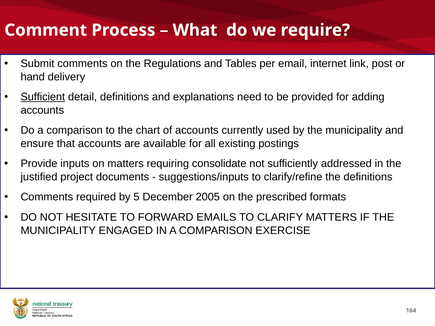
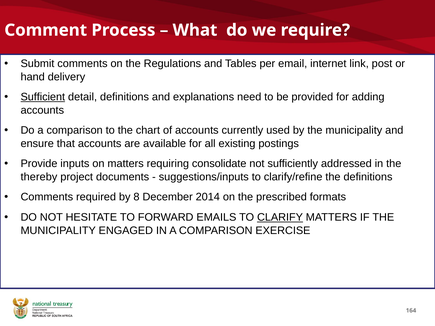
justified: justified -> thereby
5: 5 -> 8
2005: 2005 -> 2014
CLARIFY underline: none -> present
